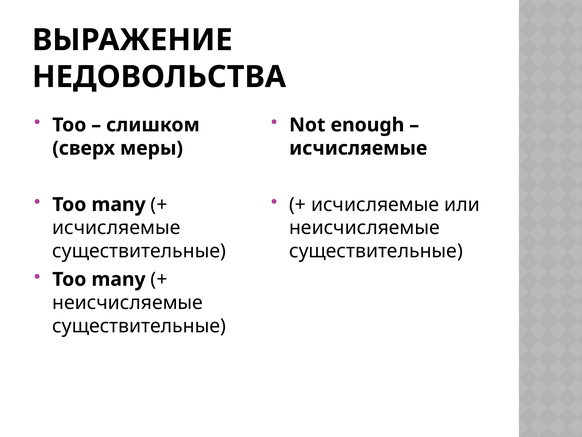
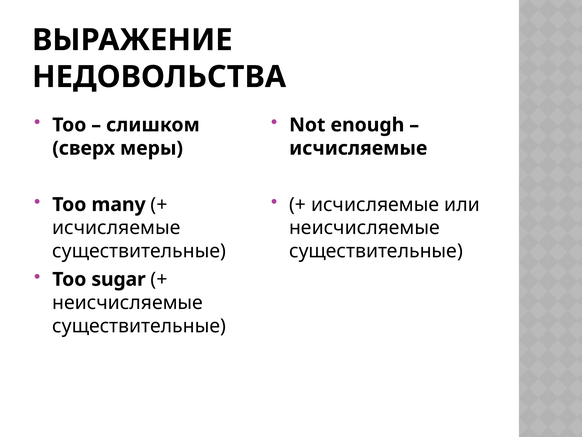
many at (118, 279): many -> sugar
